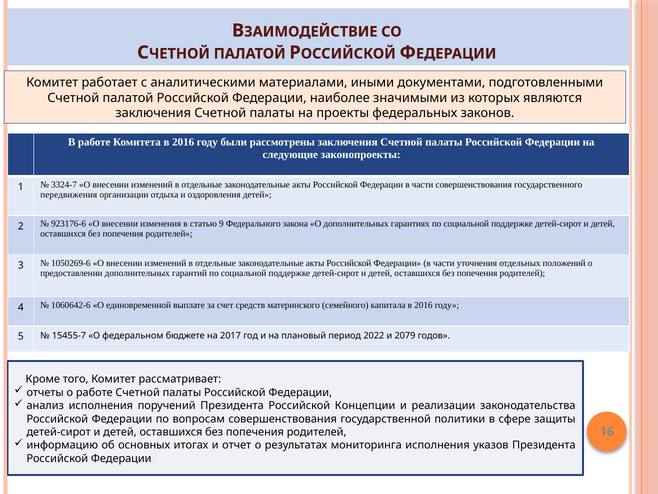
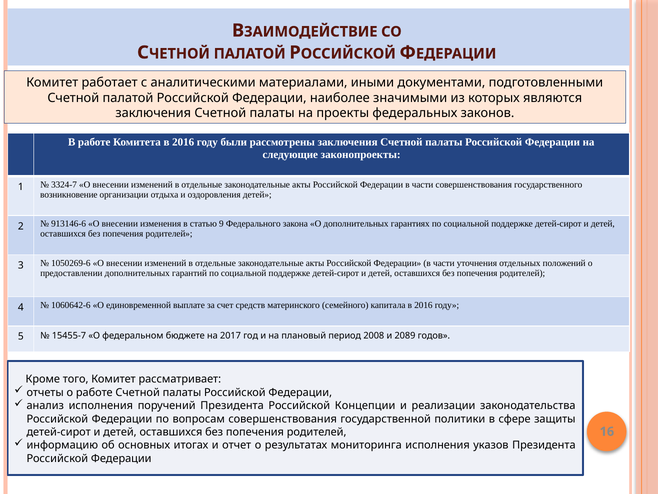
передвижения: передвижения -> возникновение
923176-6: 923176-6 -> 913146-6
2022: 2022 -> 2008
2079: 2079 -> 2089
